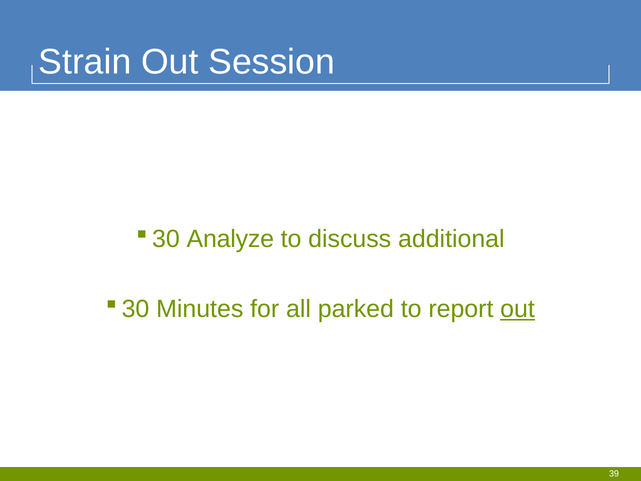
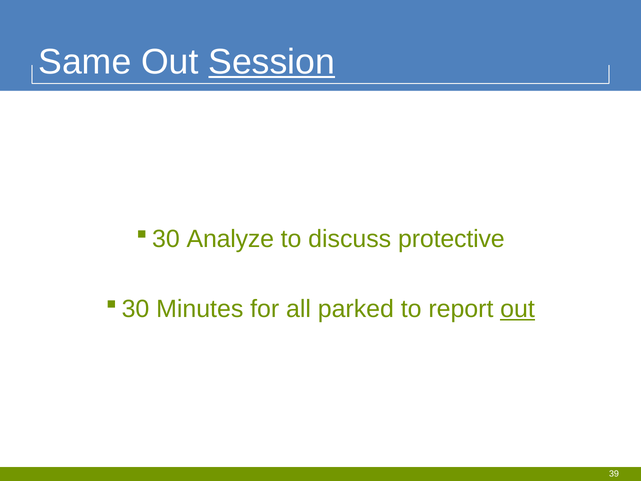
Strain: Strain -> Same
Session underline: none -> present
additional: additional -> protective
